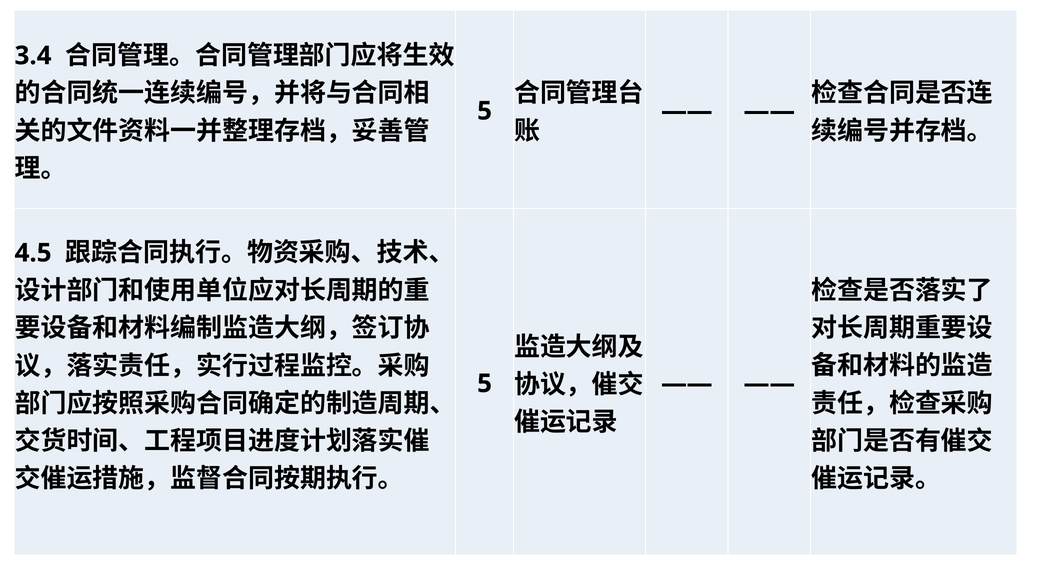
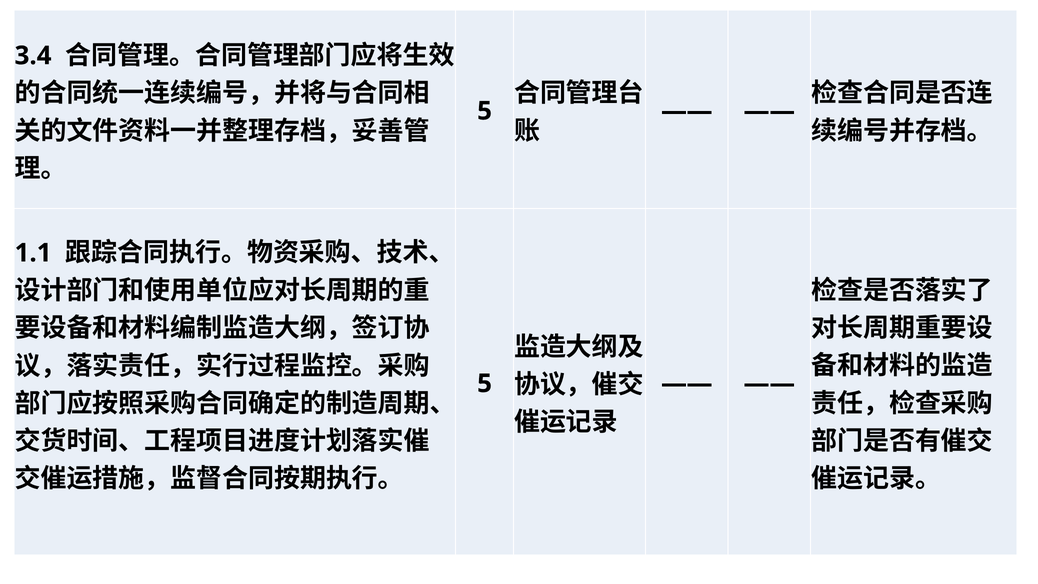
4.5: 4.5 -> 1.1
